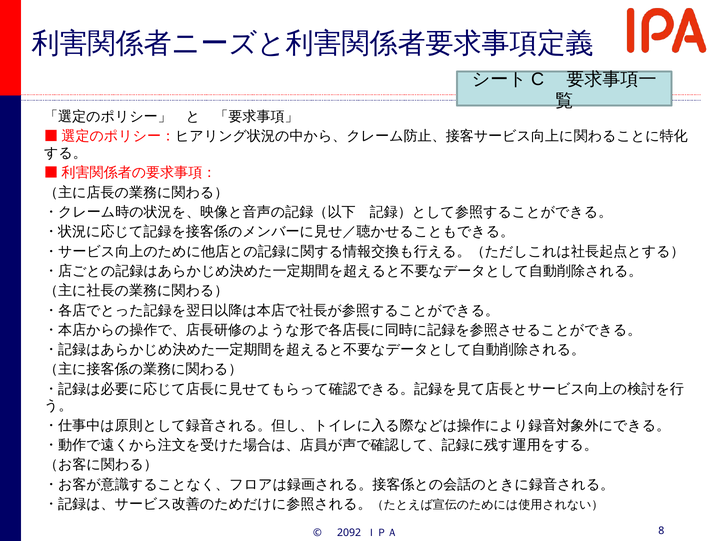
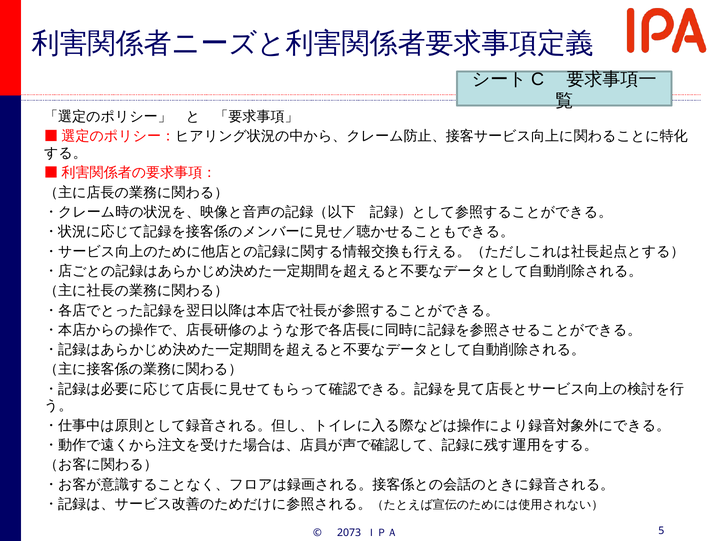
2092: 2092 -> 2073
8: 8 -> 5
